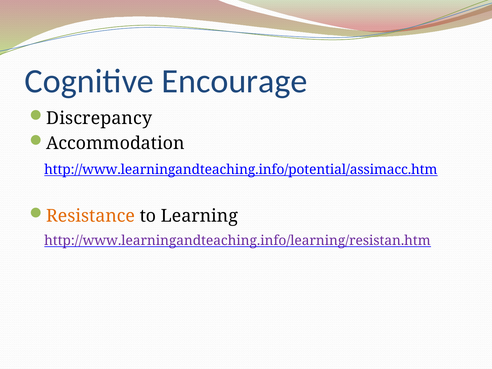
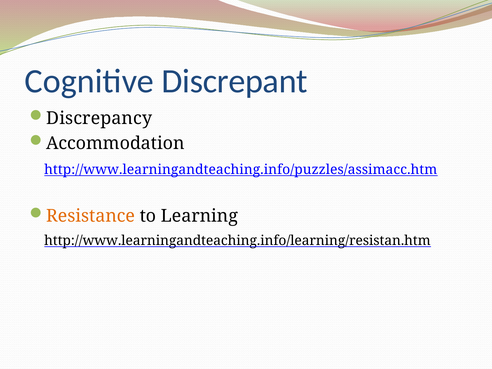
Encourage: Encourage -> Discrepant
http://www.learningandteaching.info/potential/assimacc.htm: http://www.learningandteaching.info/potential/assimacc.htm -> http://www.learningandteaching.info/puzzles/assimacc.htm
http://www.learningandteaching.info/learning/resistan.htm colour: purple -> black
